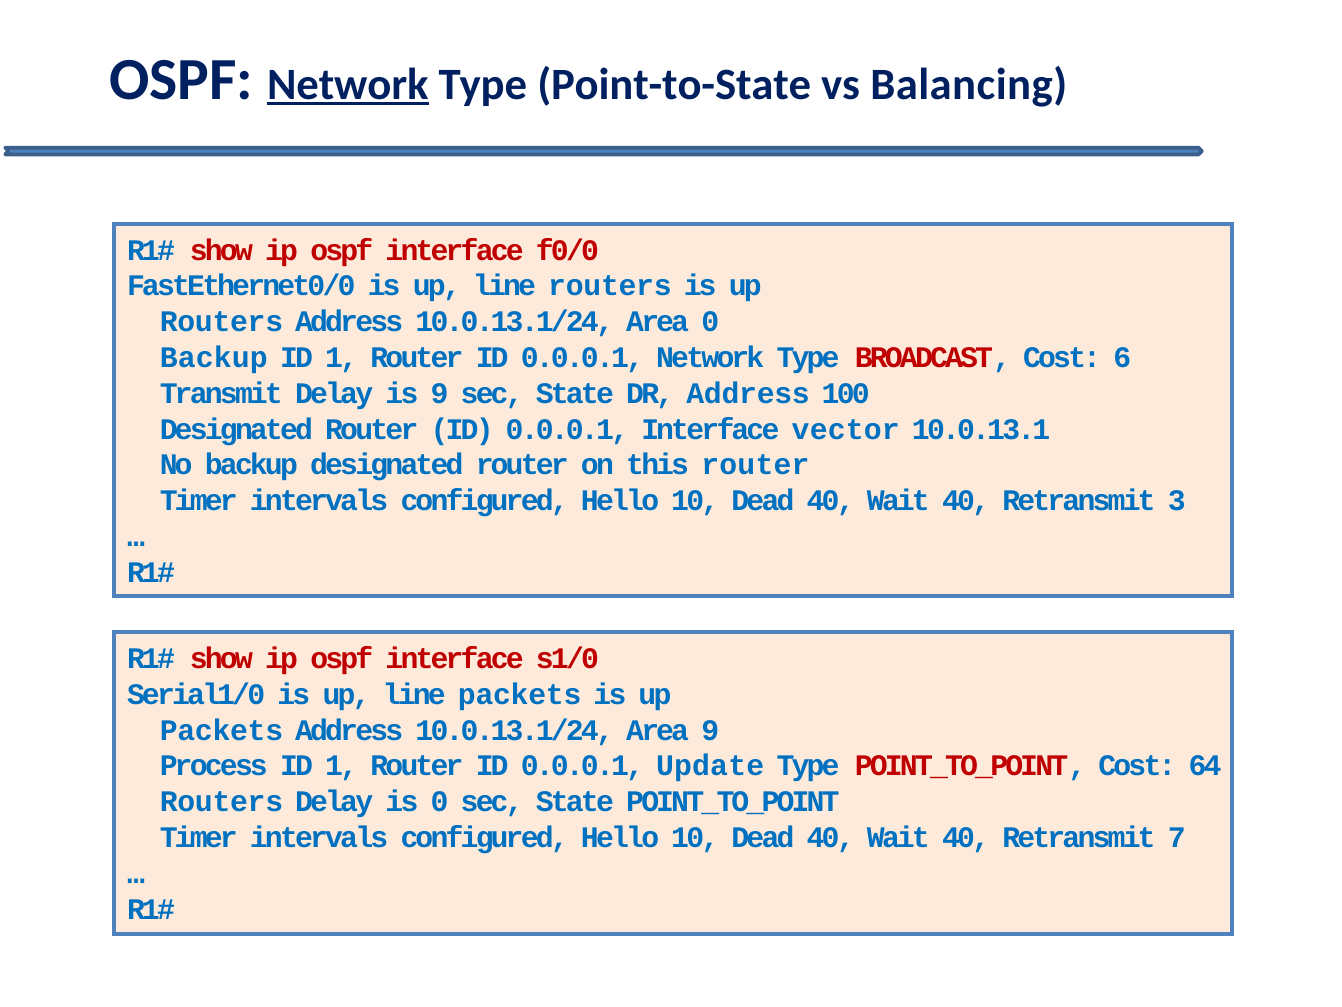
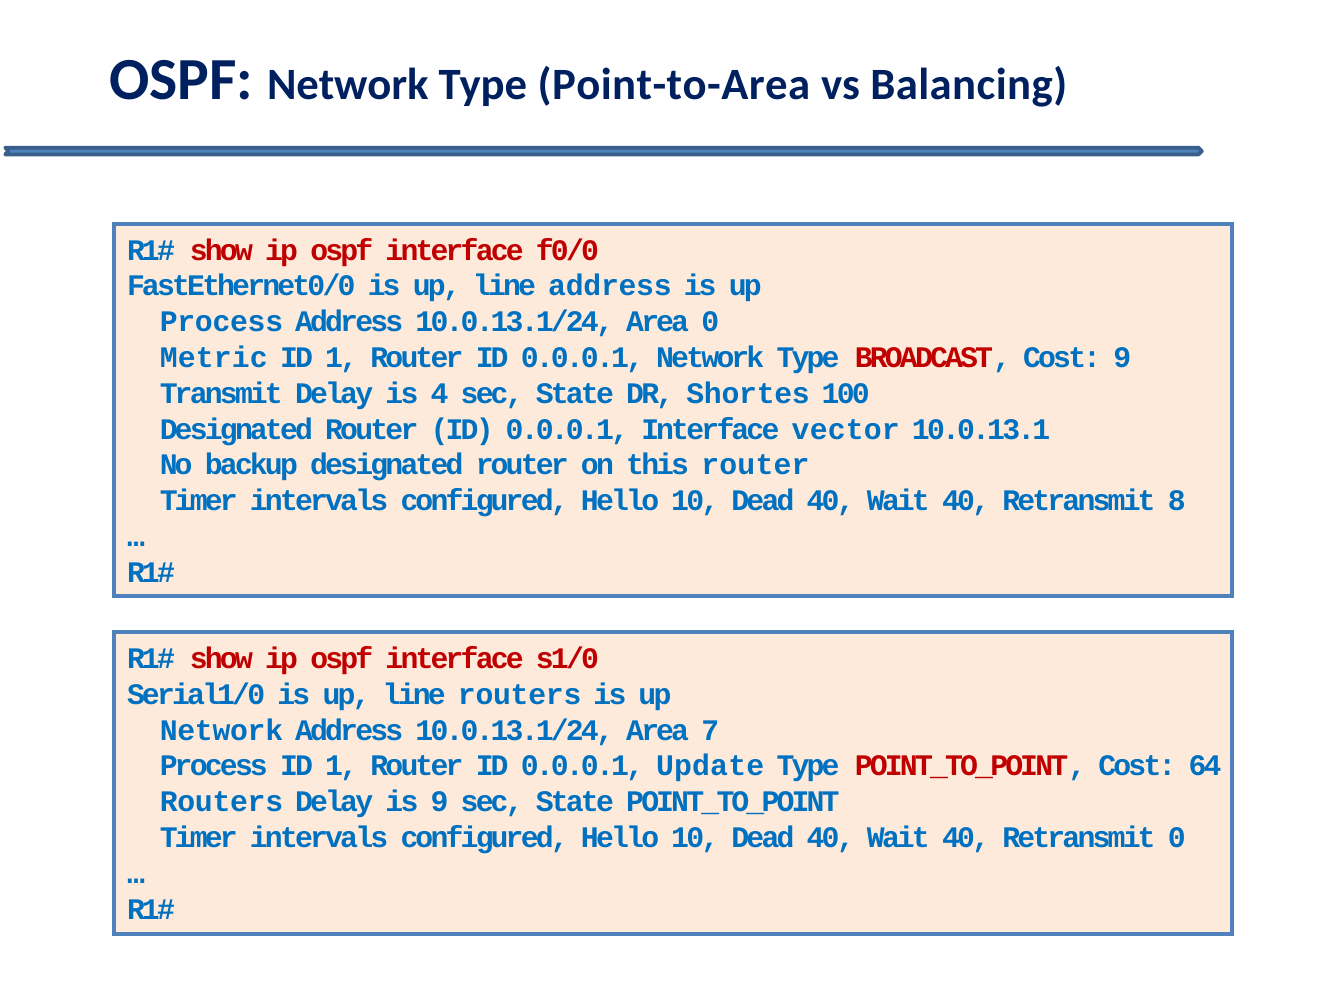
Network at (348, 85) underline: present -> none
Point-to-State: Point-to-State -> Point-to-Area
line routers: routers -> address
Routers at (221, 322): Routers -> Process
Backup at (214, 358): Backup -> Metric
Cost 6: 6 -> 9
is 9: 9 -> 4
DR Address: Address -> Shortes
3: 3 -> 8
line packets: packets -> routers
Packets at (221, 730): Packets -> Network
Area 9: 9 -> 7
is 0: 0 -> 9
Retransmit 7: 7 -> 0
